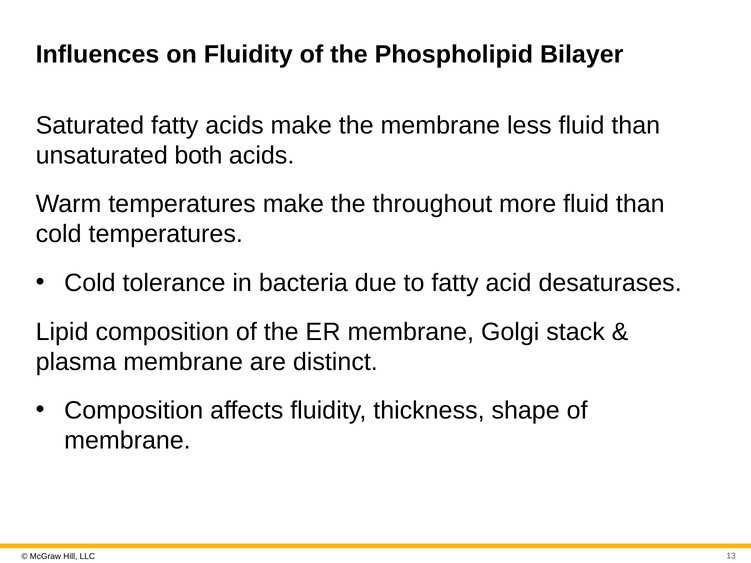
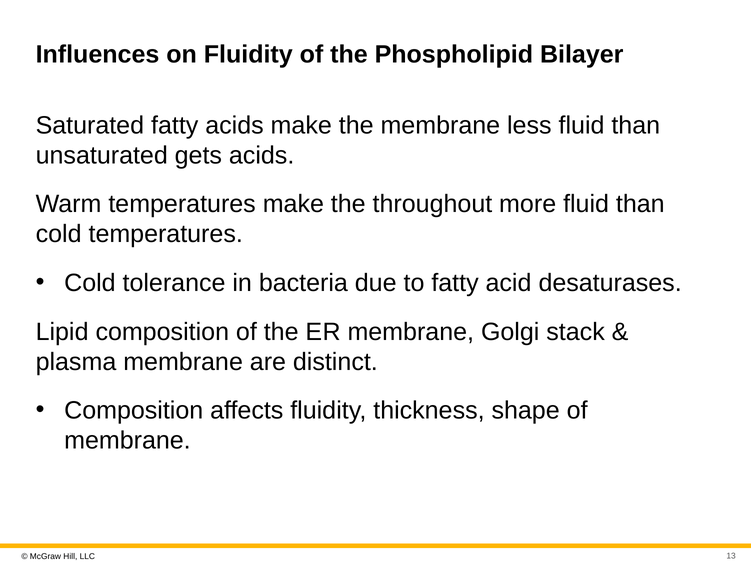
both: both -> gets
